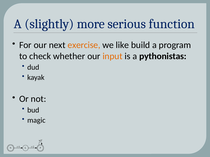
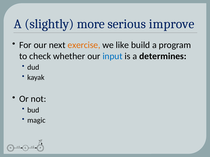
function: function -> improve
input colour: orange -> blue
pythonistas: pythonistas -> determines
